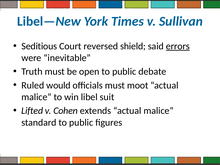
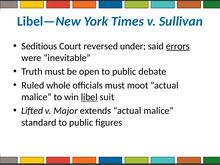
shield: shield -> under
would: would -> whole
libel underline: none -> present
Cohen: Cohen -> Major
